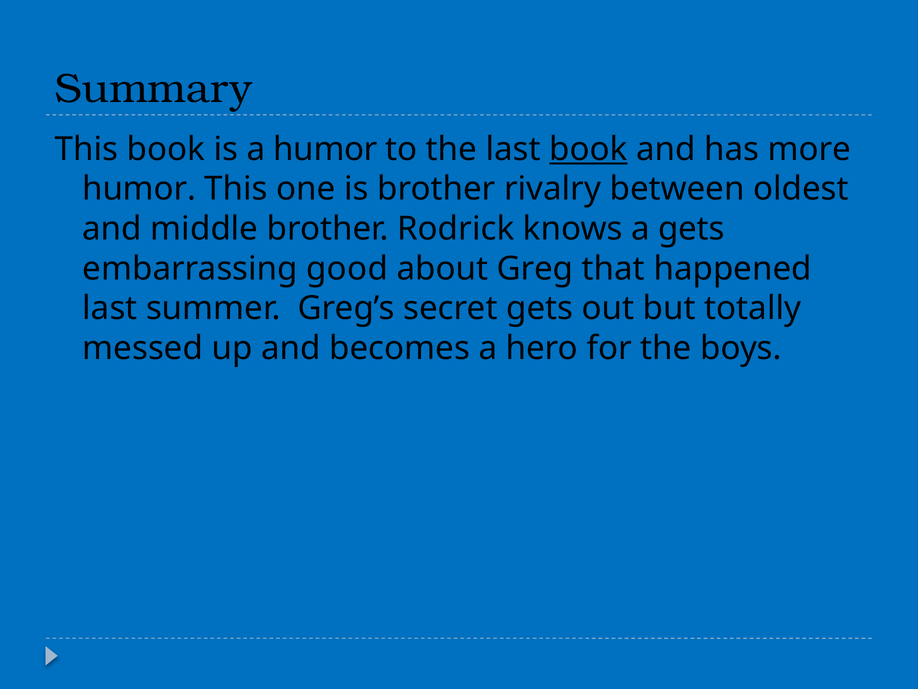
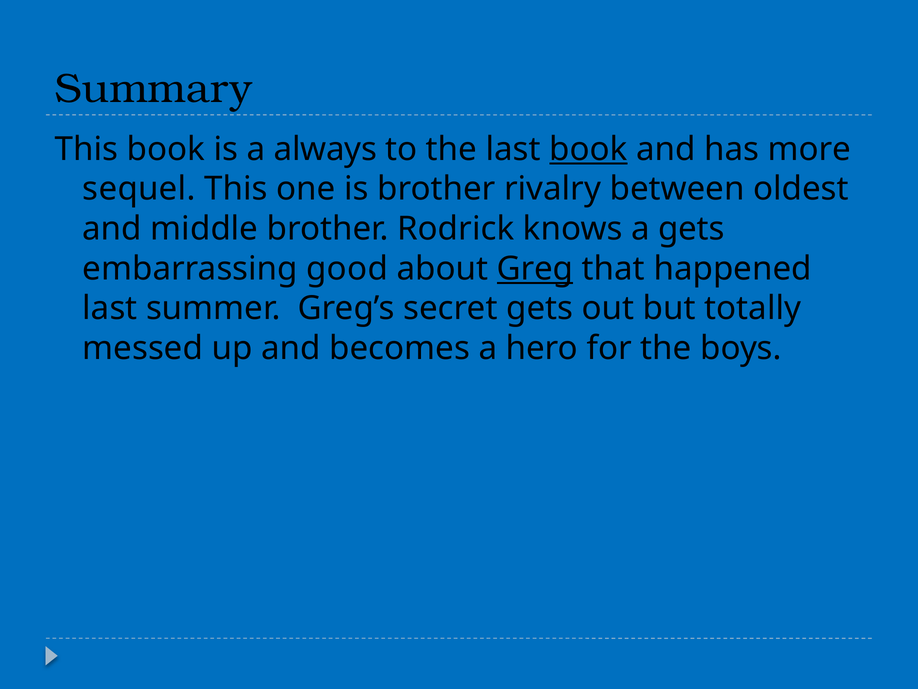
a humor: humor -> always
humor at (139, 189): humor -> sequel
Greg underline: none -> present
